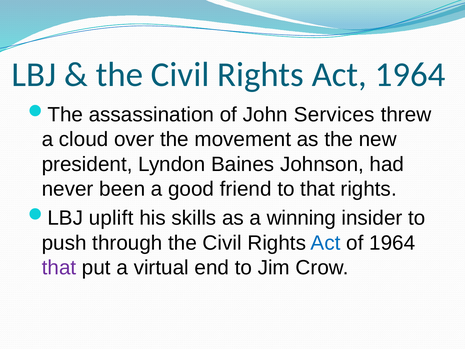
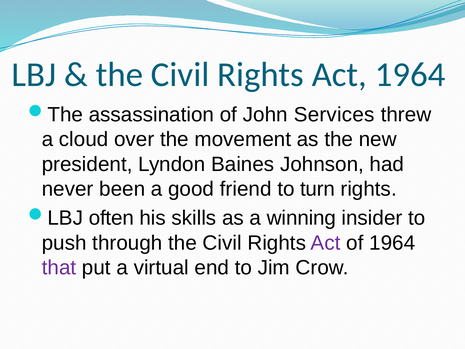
to that: that -> turn
uplift: uplift -> often
Act at (326, 243) colour: blue -> purple
